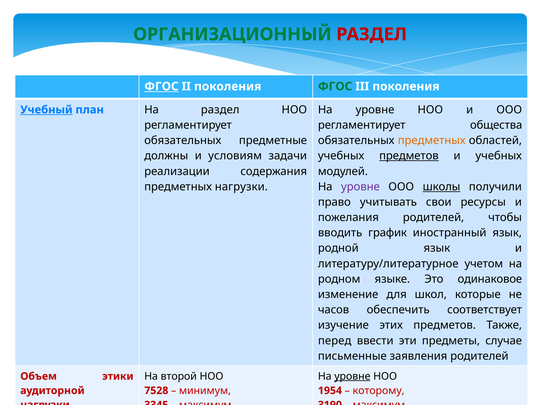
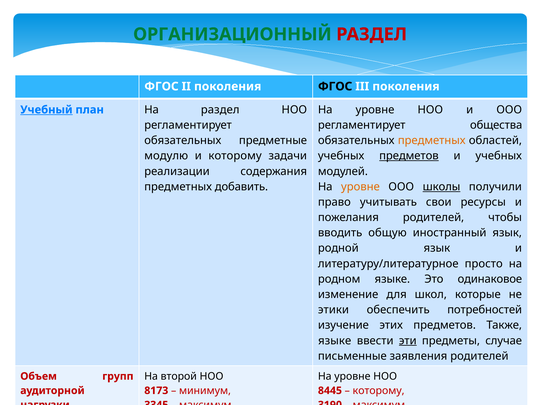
ФГОС at (161, 86) underline: present -> none
ФГОС at (335, 86) colour: green -> black
должны: должны -> модулю
и условиям: условиям -> которому
предметных нагрузки: нагрузки -> добавить
уровне at (360, 187) colour: purple -> orange
график: график -> общую
учетом: учетом -> просто
часов: часов -> этики
соответствует: соответствует -> потребностей
перед at (335, 341): перед -> языке
эти underline: none -> present
уровне at (352, 376) underline: present -> none
этики: этики -> групп
7528: 7528 -> 8173
1954: 1954 -> 8445
